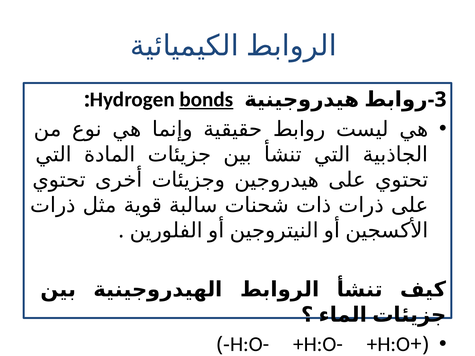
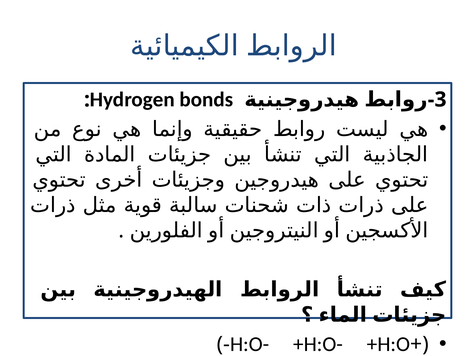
bonds underline: present -> none
